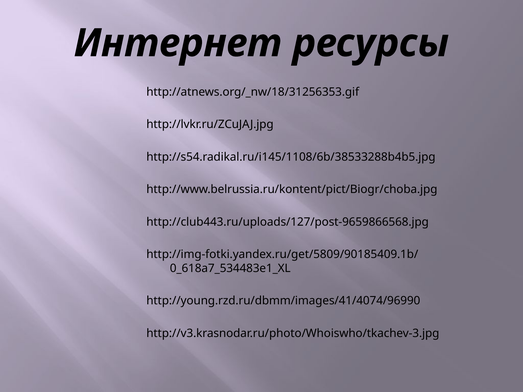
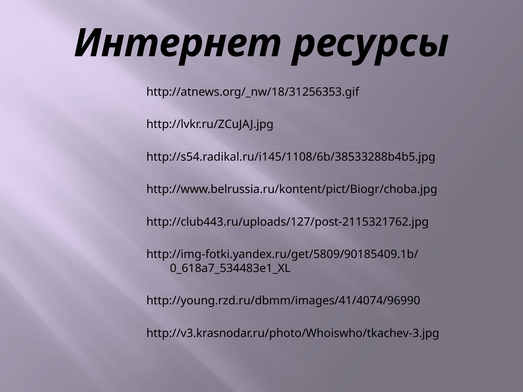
http://club443.ru/uploads/127/post-9659866568.jpg: http://club443.ru/uploads/127/post-9659866568.jpg -> http://club443.ru/uploads/127/post-2115321762.jpg
